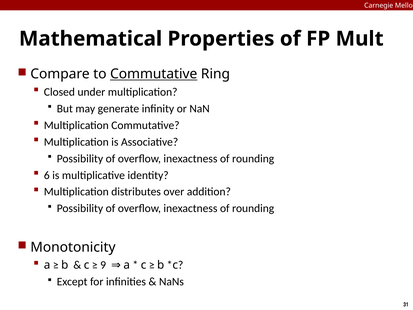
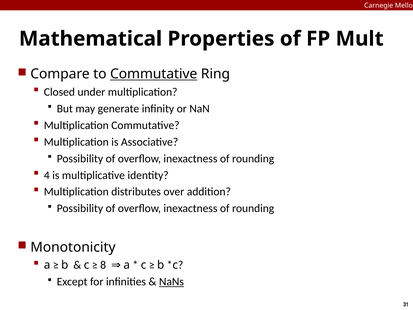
6: 6 -> 4
9: 9 -> 8
NaNs underline: none -> present
